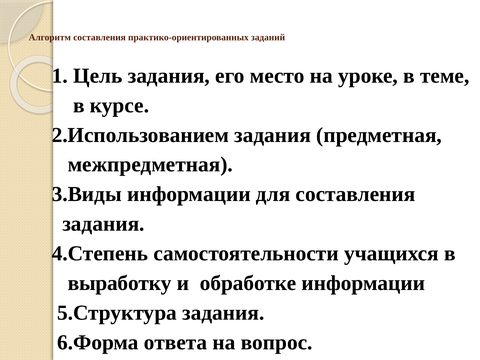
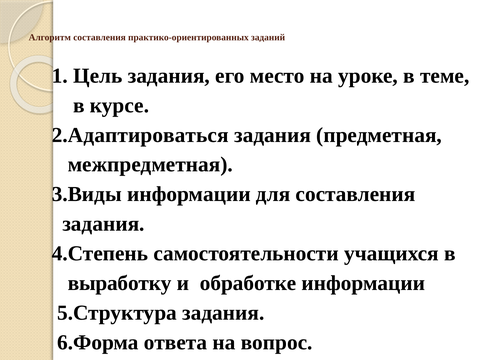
2.Использованием: 2.Использованием -> 2.Адаптироваться
